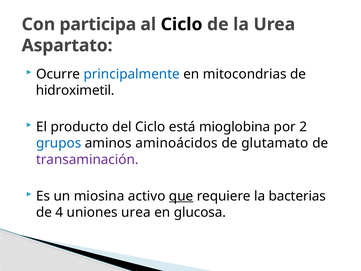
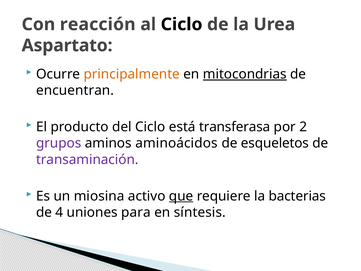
participa: participa -> reacción
principalmente colour: blue -> orange
mitocondrias underline: none -> present
hidroximetil: hidroximetil -> encuentran
mioglobina: mioglobina -> transferasa
grupos colour: blue -> purple
glutamato: glutamato -> esqueletos
uniones urea: urea -> para
glucosa: glucosa -> síntesis
